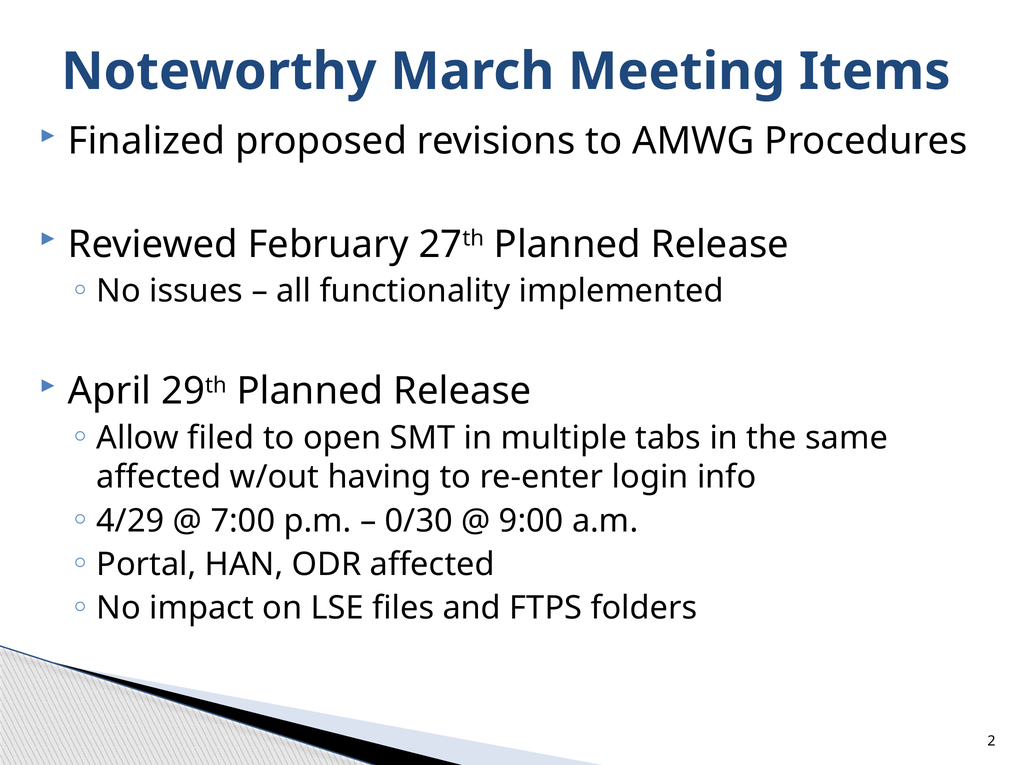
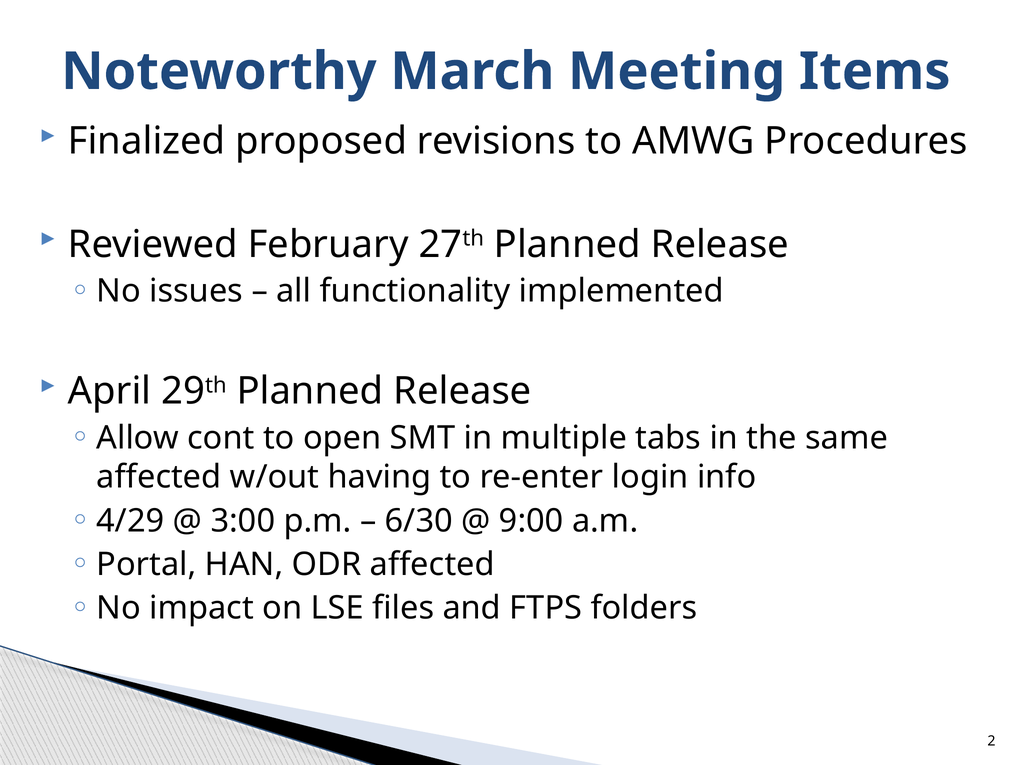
filed: filed -> cont
7:00: 7:00 -> 3:00
0/30: 0/30 -> 6/30
